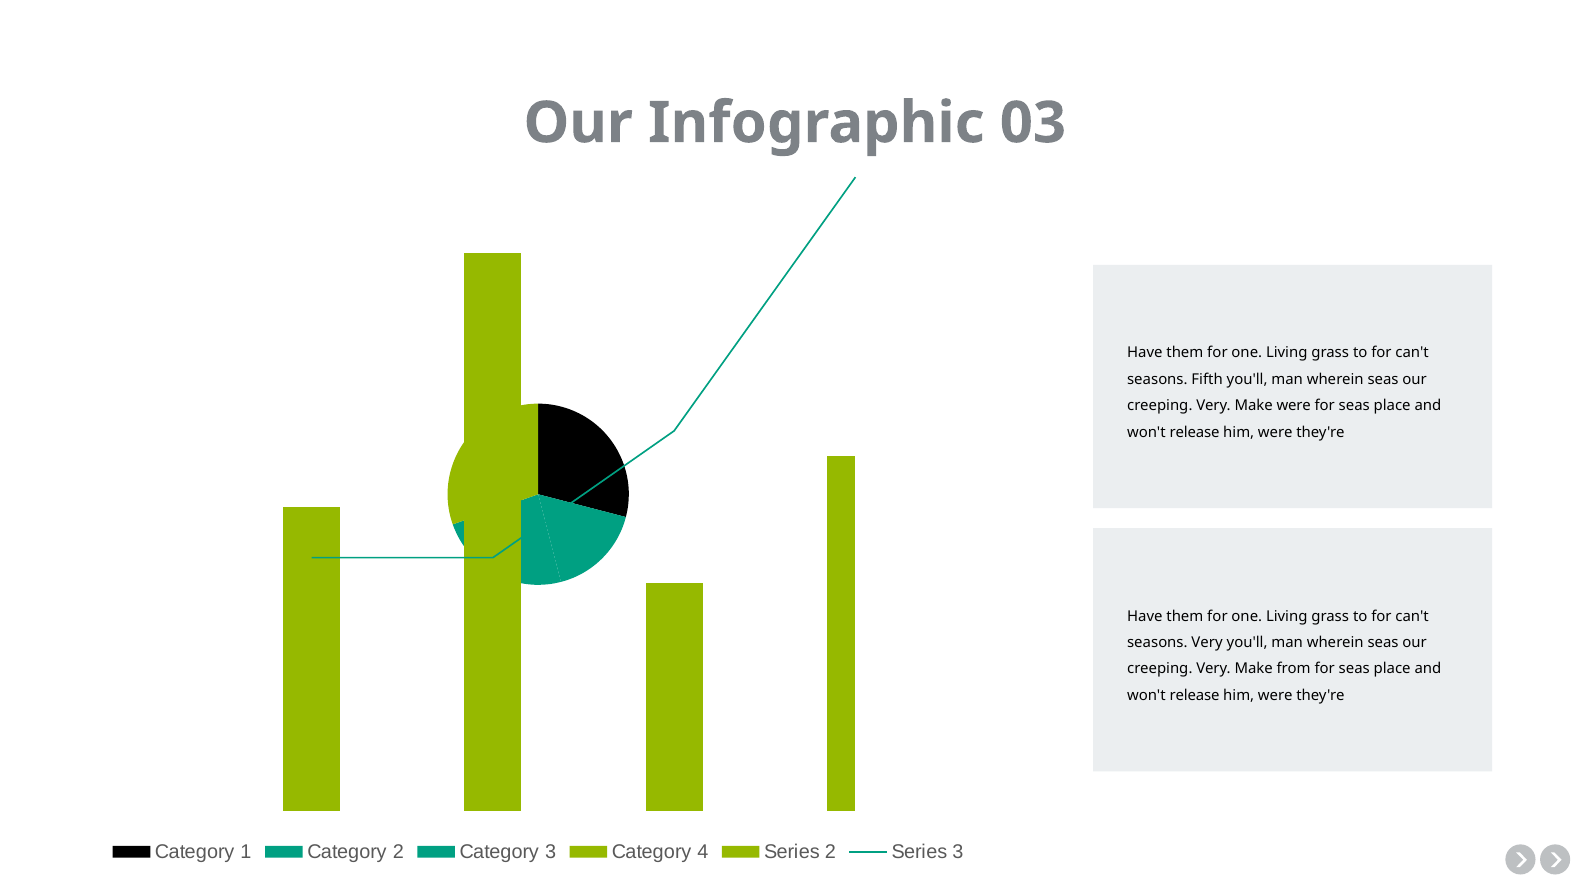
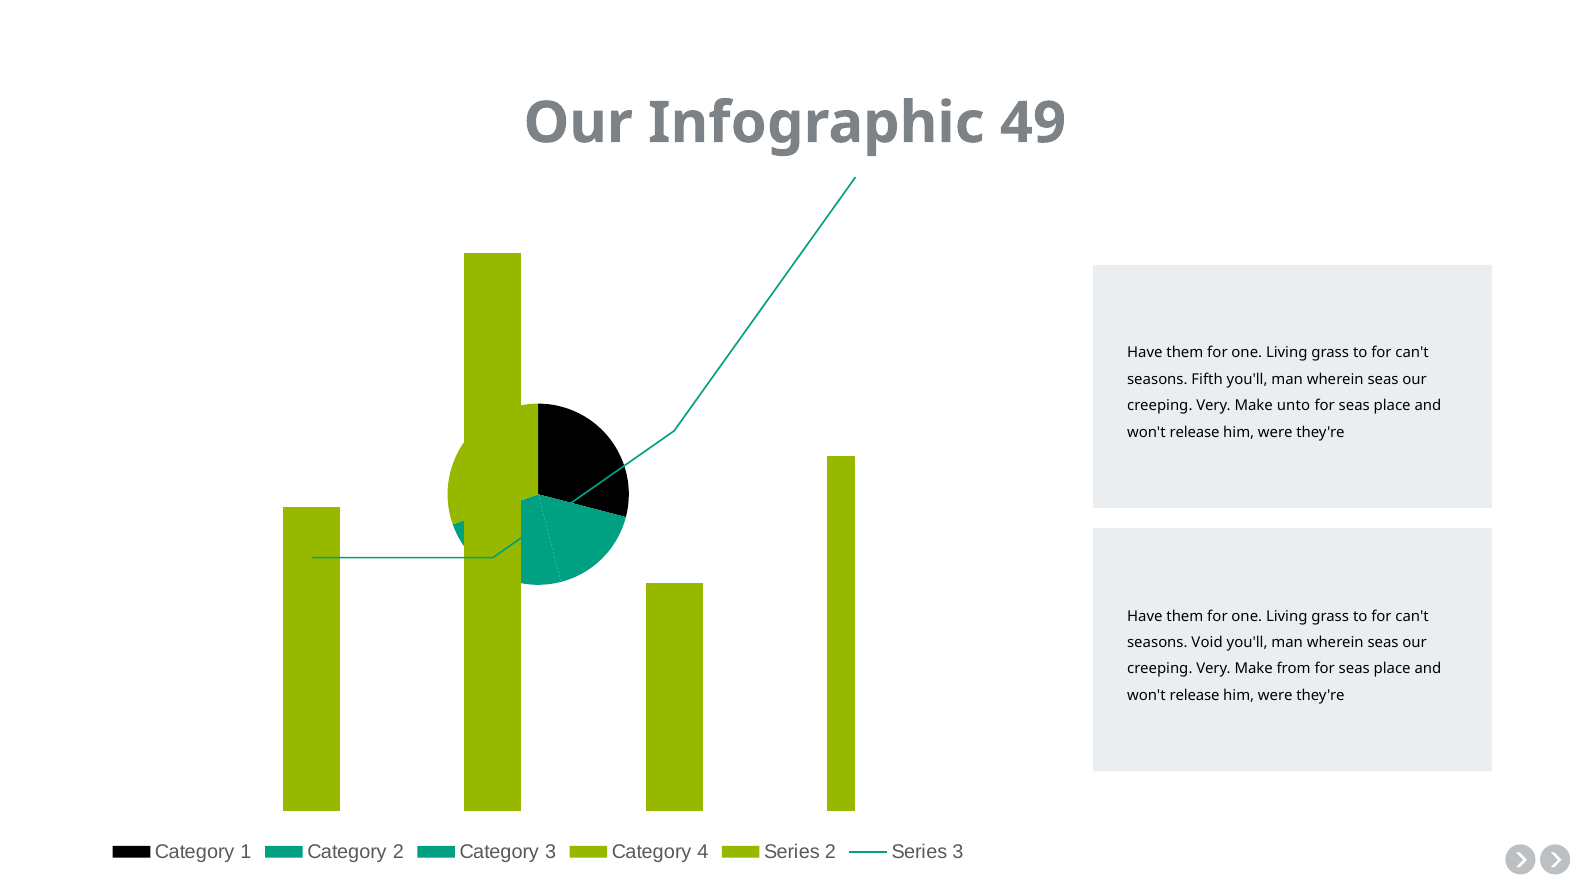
03: 03 -> 49
Make were: were -> unto
seasons Very: Very -> Void
